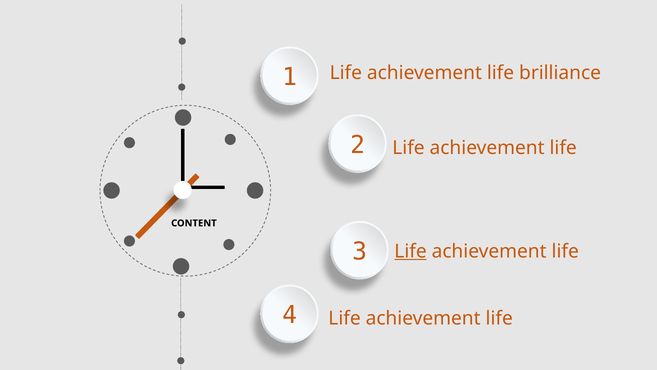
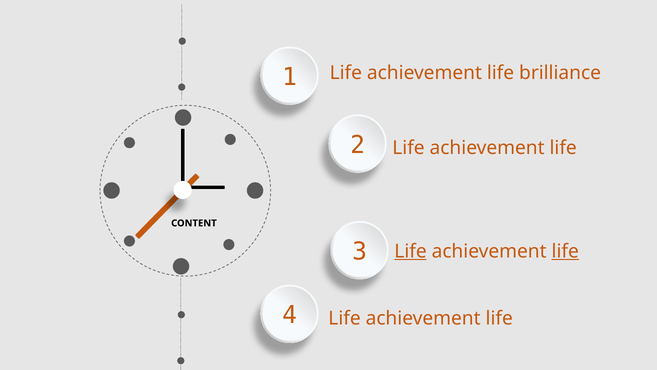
life at (565, 251) underline: none -> present
